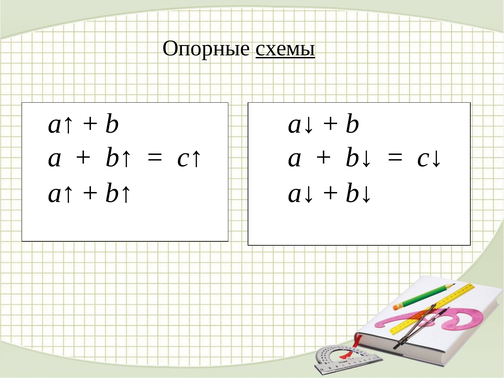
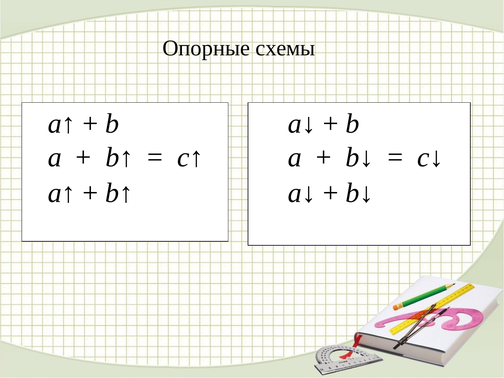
схемы underline: present -> none
